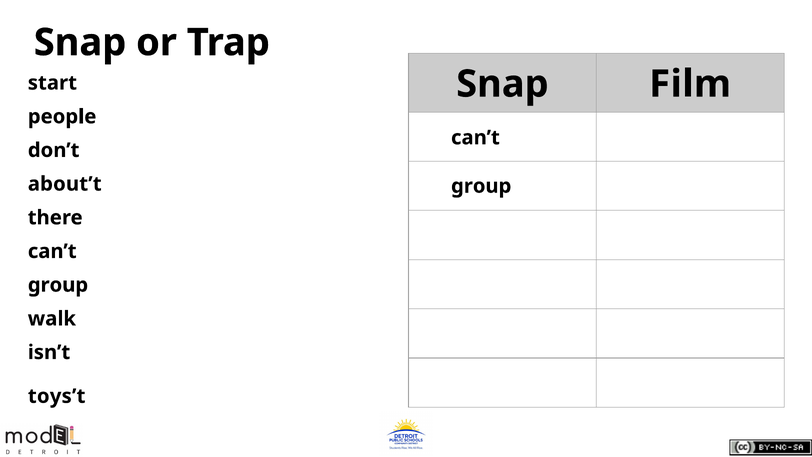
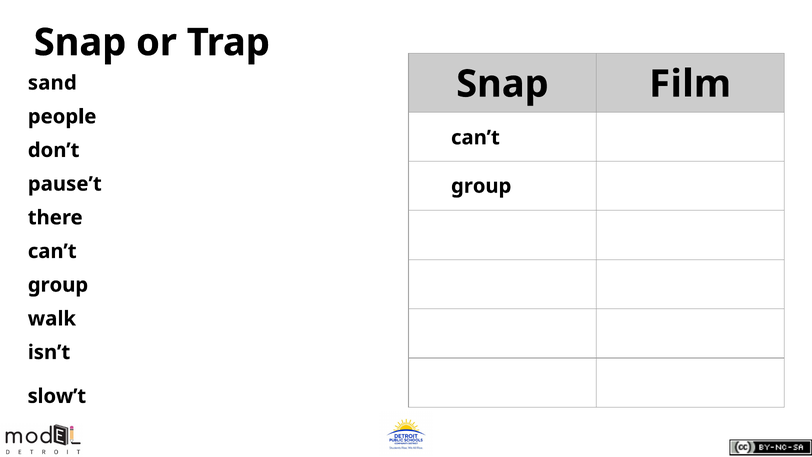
start: start -> sand
about’t: about’t -> pause’t
toys’t: toys’t -> slow’t
